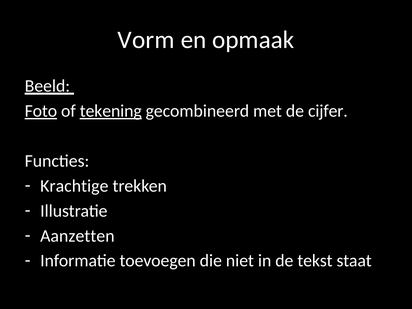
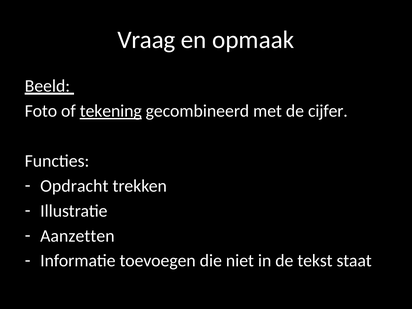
Vorm: Vorm -> Vraag
Foto underline: present -> none
Krachtige: Krachtige -> Opdracht
